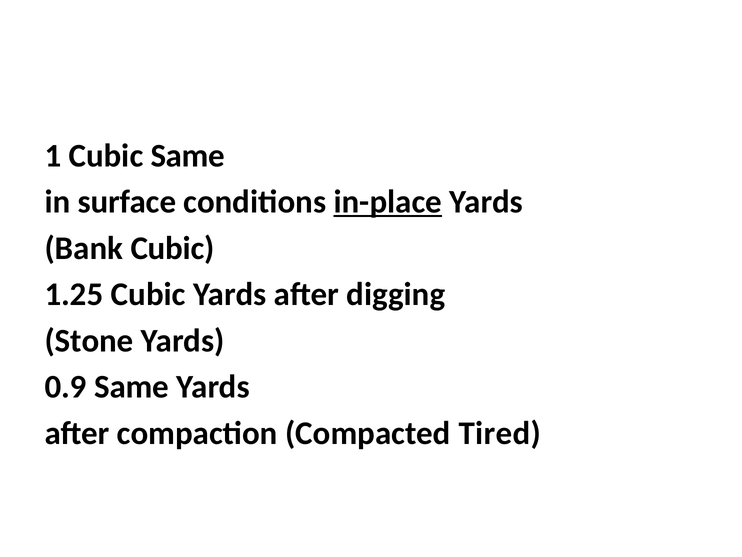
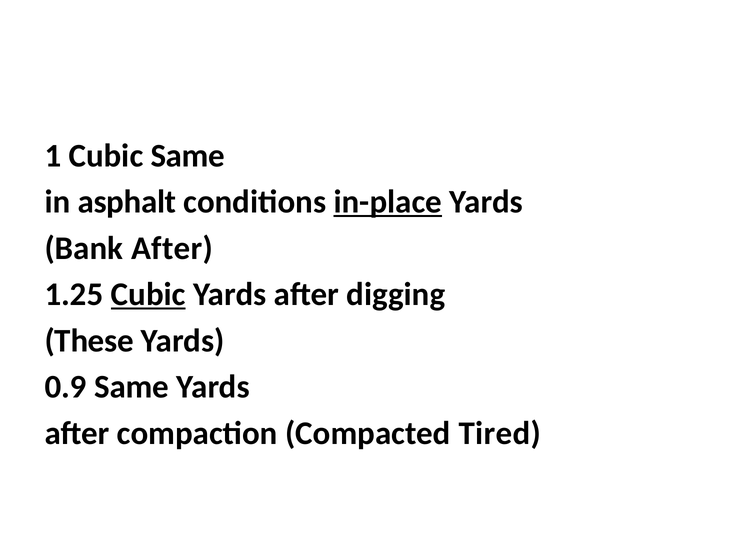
surface: surface -> asphalt
Bank Cubic: Cubic -> After
Cubic at (148, 294) underline: none -> present
Stone: Stone -> These
